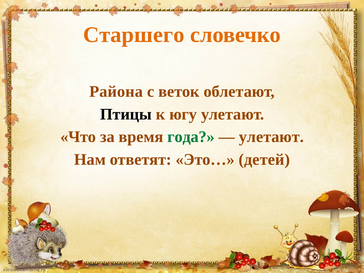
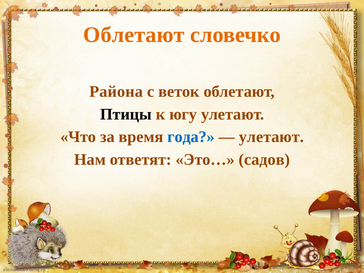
Старшего at (134, 35): Старшего -> Облетают
года colour: green -> blue
детей: детей -> садов
